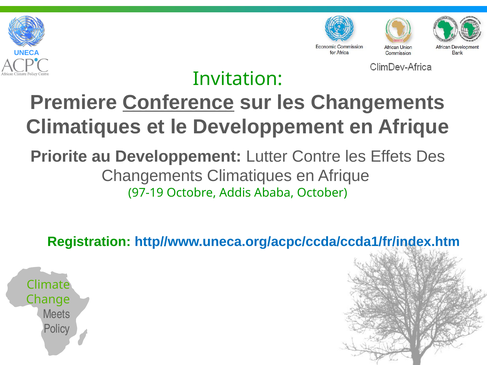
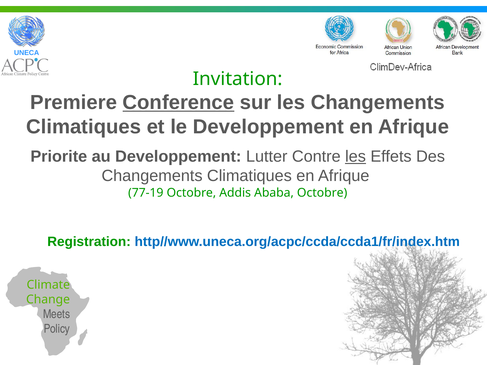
les at (356, 157) underline: none -> present
97-19: 97-19 -> 77-19
Ababa October: October -> Octobre
